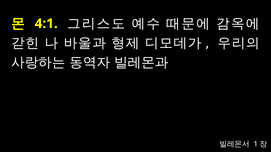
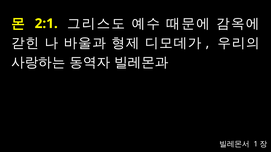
4:1: 4:1 -> 2:1
